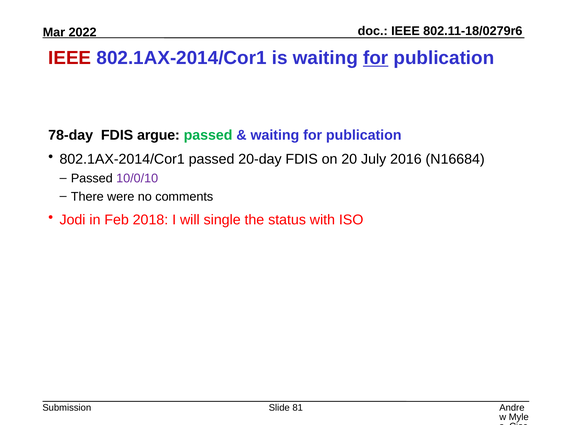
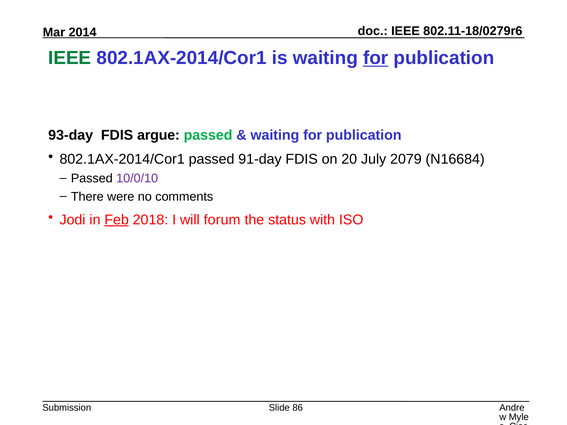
2022: 2022 -> 2014
IEEE at (70, 58) colour: red -> green
78-day: 78-day -> 93-day
20-day: 20-day -> 91-day
2016: 2016 -> 2079
Feb underline: none -> present
single: single -> forum
81: 81 -> 86
